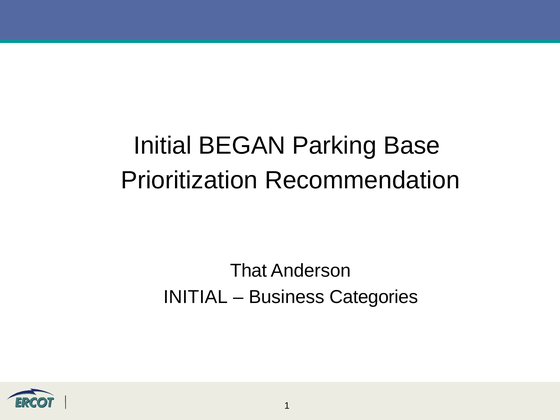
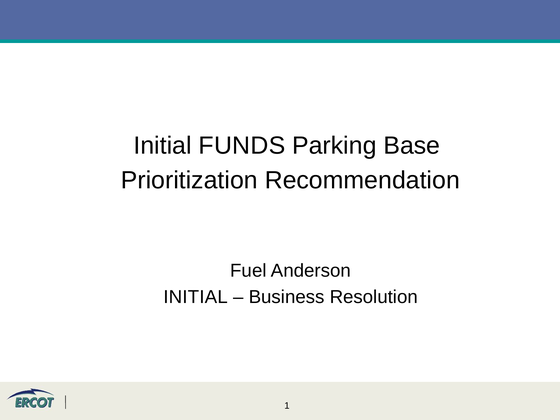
BEGAN: BEGAN -> FUNDS
That: That -> Fuel
Categories: Categories -> Resolution
